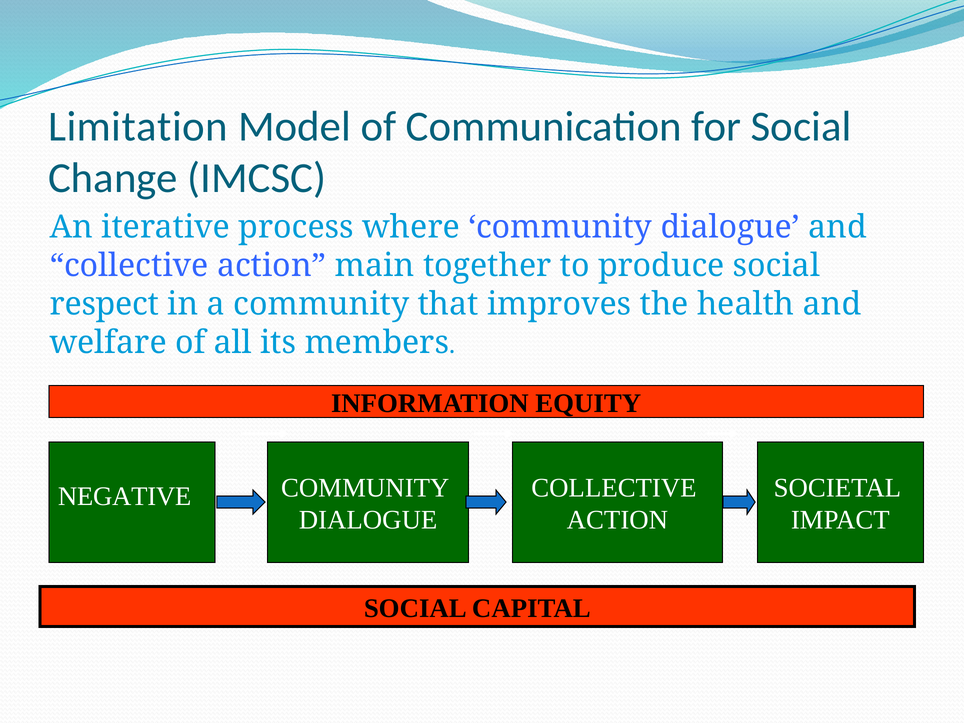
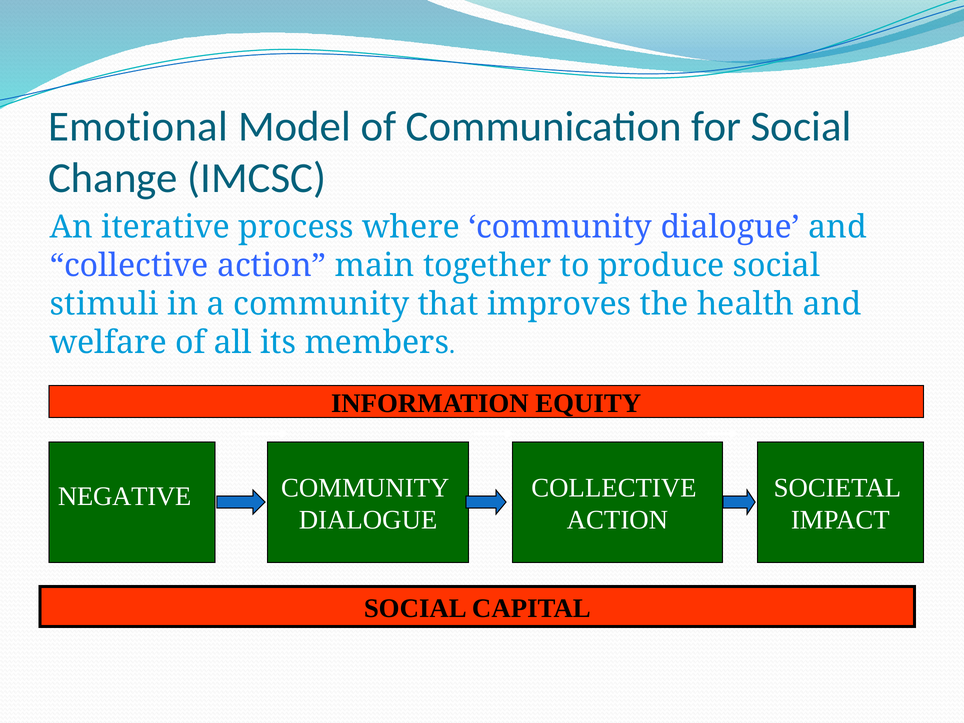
Limitation: Limitation -> Emotional
respect: respect -> stimuli
